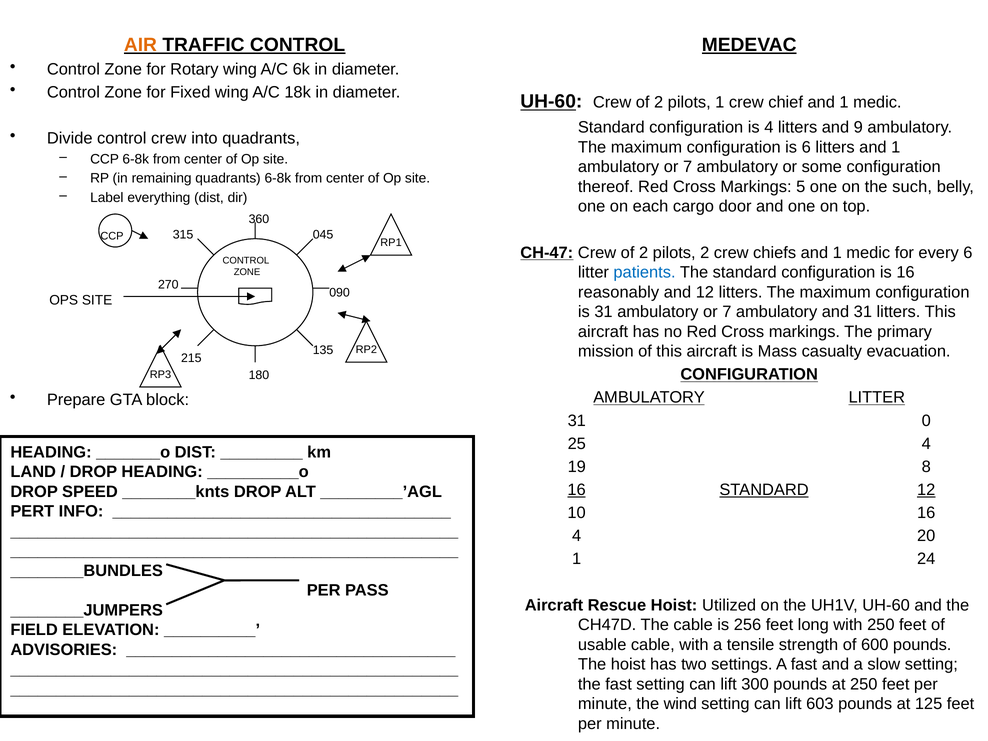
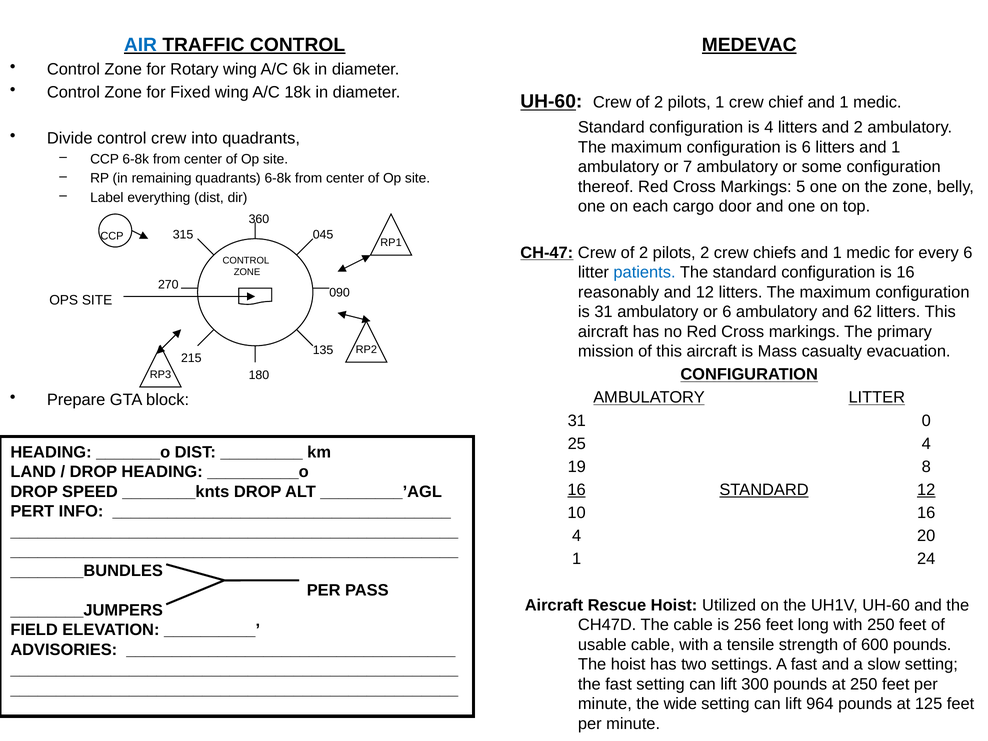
AIR colour: orange -> blue
and 9: 9 -> 2
the such: such -> zone
31 ambulatory or 7: 7 -> 6
and 31: 31 -> 62
wind: wind -> wide
603: 603 -> 964
